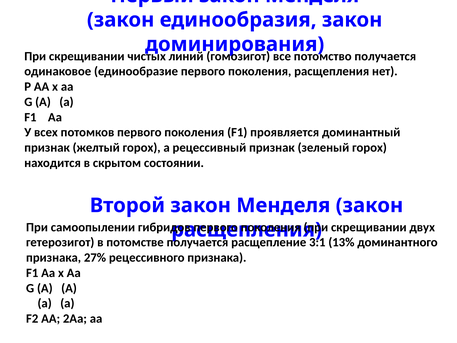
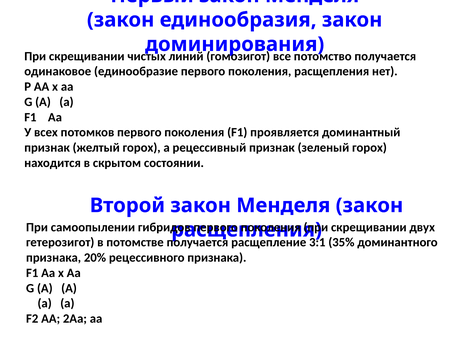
13%: 13% -> 35%
27%: 27% -> 20%
